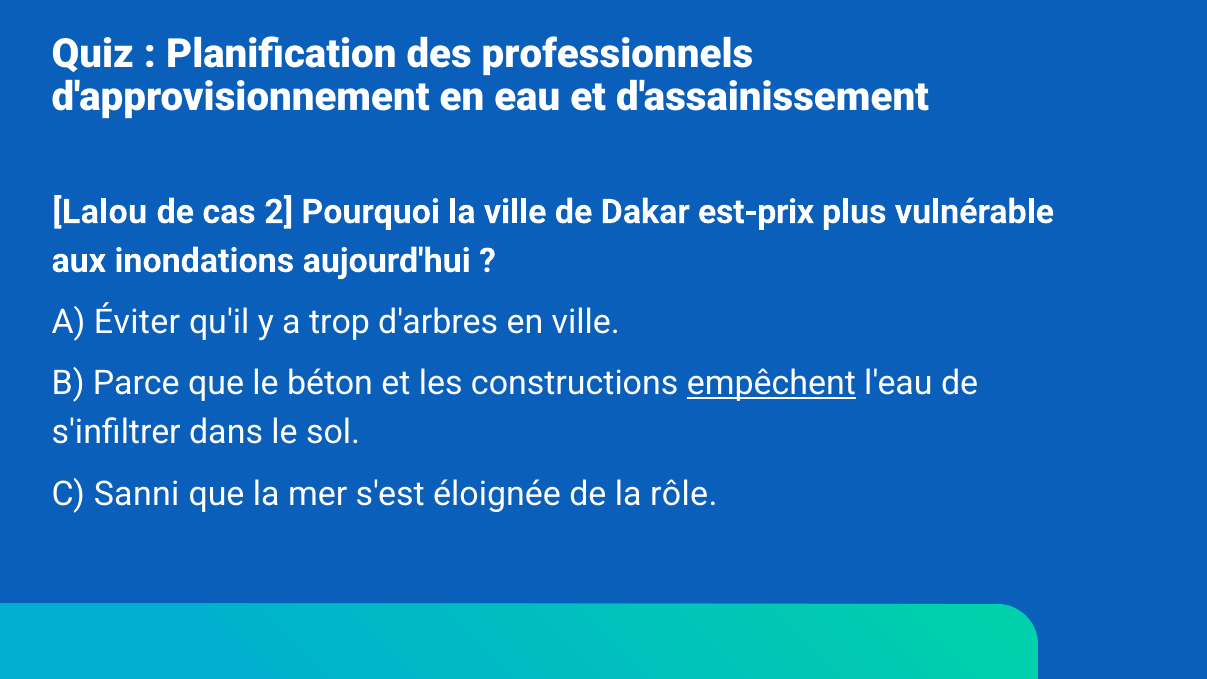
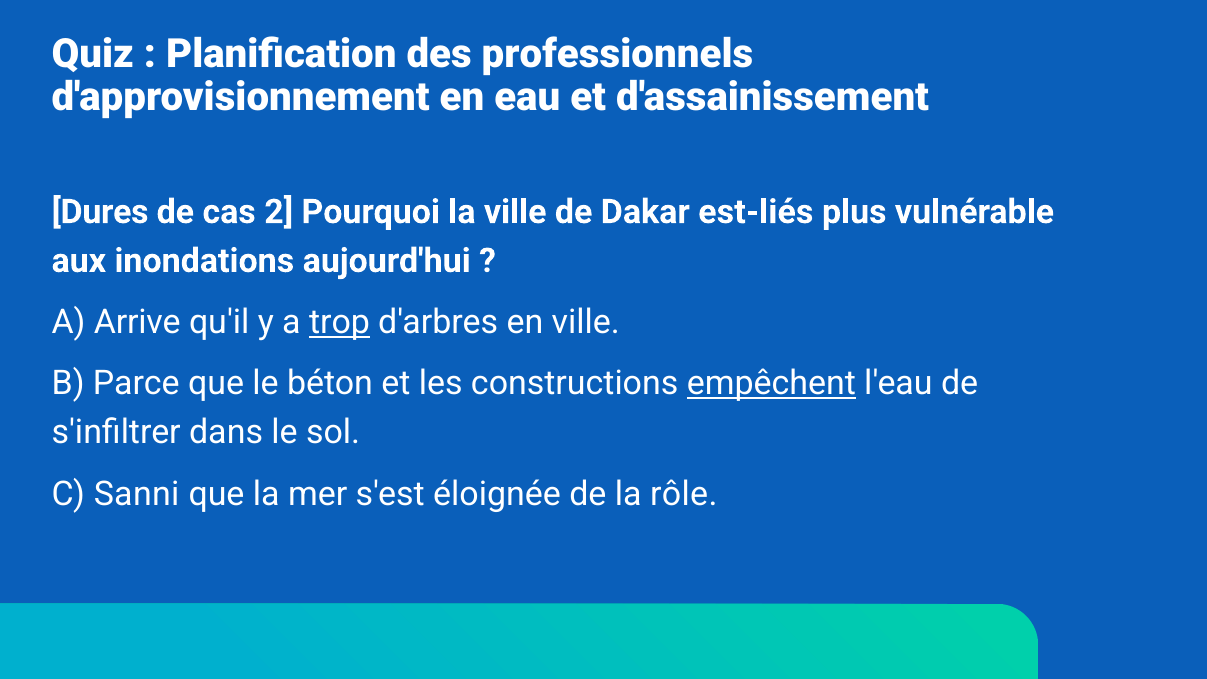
Lalou: Lalou -> Dures
est-prix: est-prix -> est-liés
Éviter: Éviter -> Arrive
trop underline: none -> present
